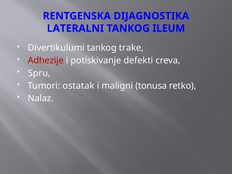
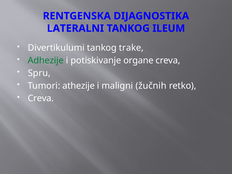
Adhezije colour: red -> green
defekti: defekti -> organe
ostatak: ostatak -> athezije
tonusa: tonusa -> žučnih
Nalaz at (41, 98): Nalaz -> Creva
